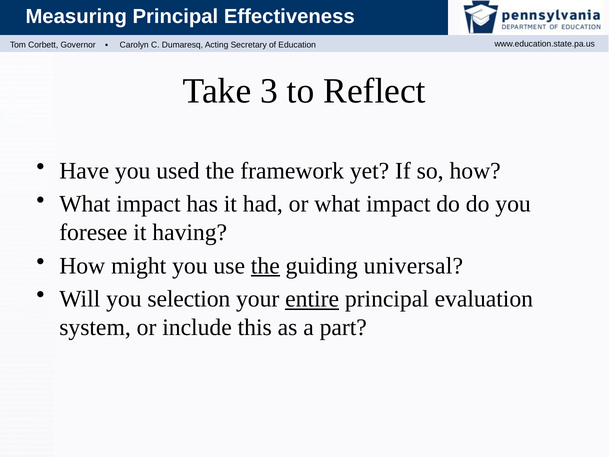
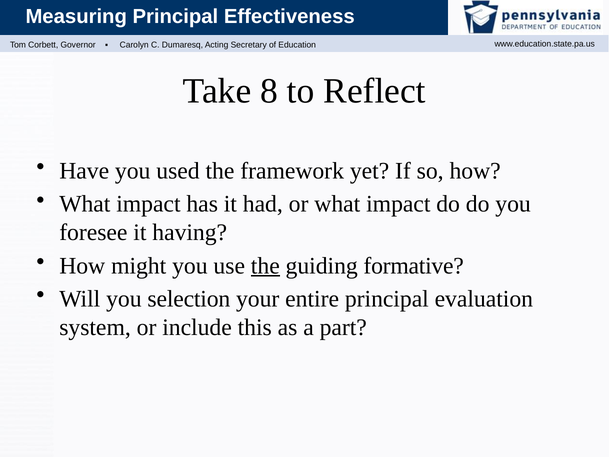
3: 3 -> 8
universal: universal -> formative
entire underline: present -> none
